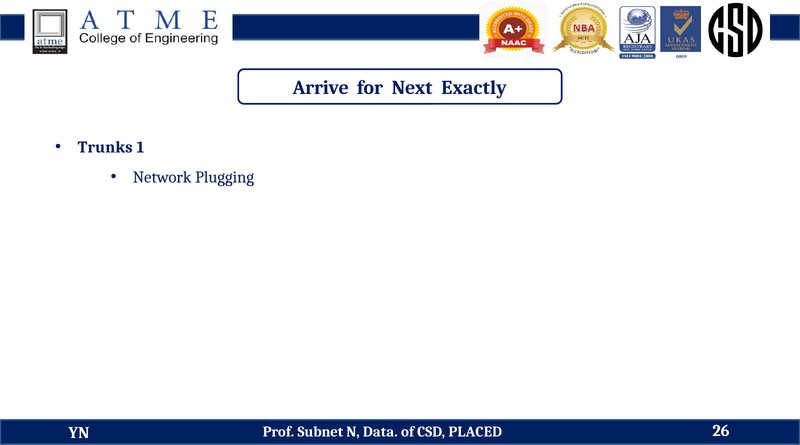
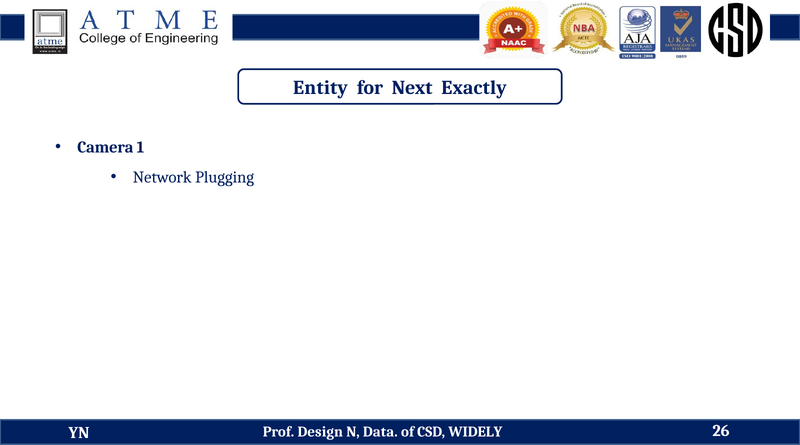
Arrive: Arrive -> Entity
Trunks: Trunks -> Camera
Subnet: Subnet -> Design
PLACED: PLACED -> WIDELY
